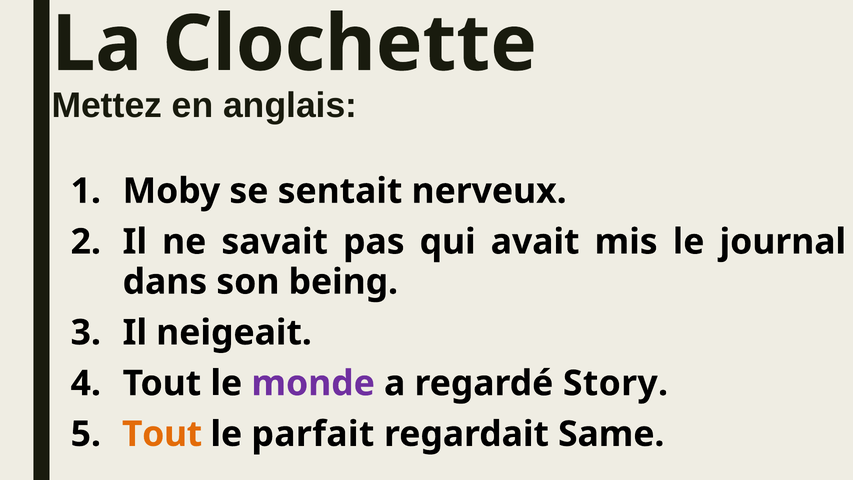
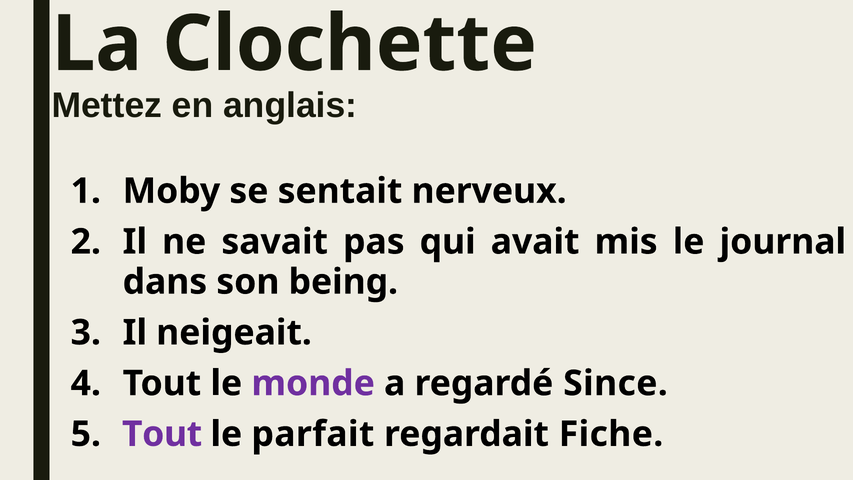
Story: Story -> Since
Tout at (162, 434) colour: orange -> purple
Same: Same -> Fiche
